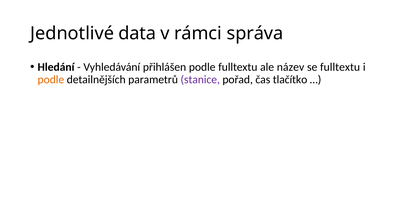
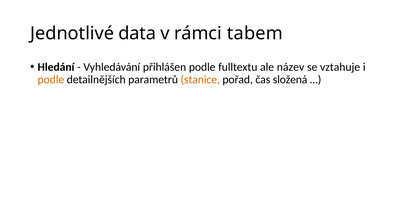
správa: správa -> tabem
se fulltextu: fulltextu -> vztahuje
stanice colour: purple -> orange
tlačítko: tlačítko -> složená
